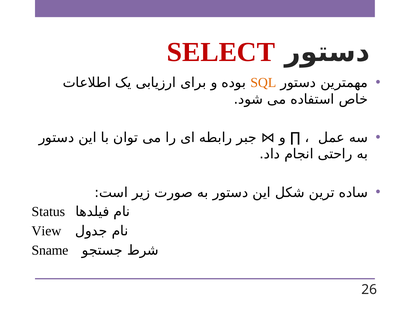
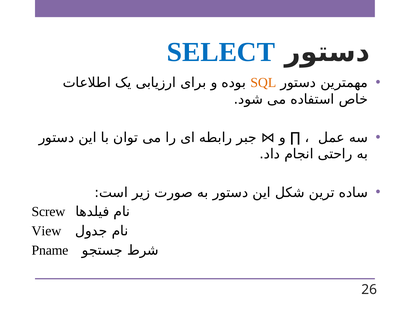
SELECT colour: red -> blue
Status: Status -> Screw
Sname: Sname -> Pname
